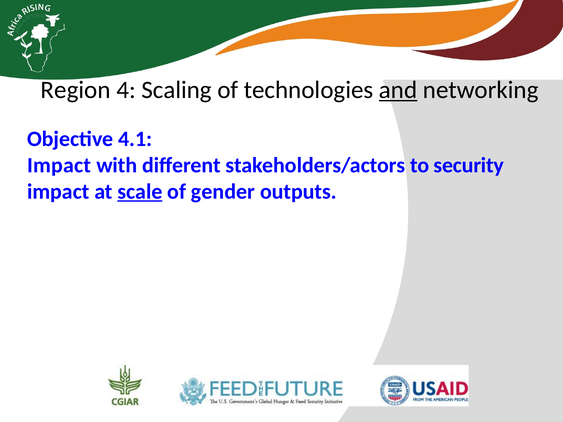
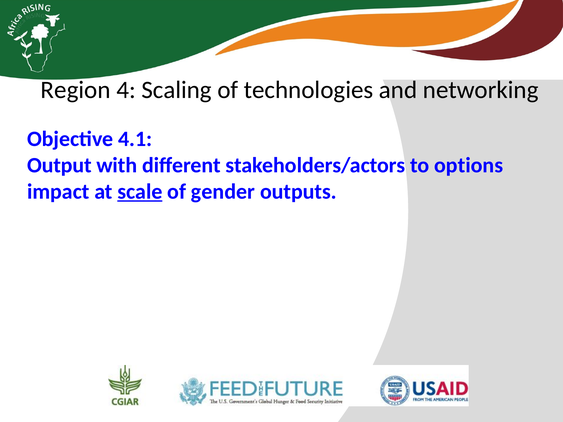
and underline: present -> none
Impact at (59, 165): Impact -> Output
security: security -> options
